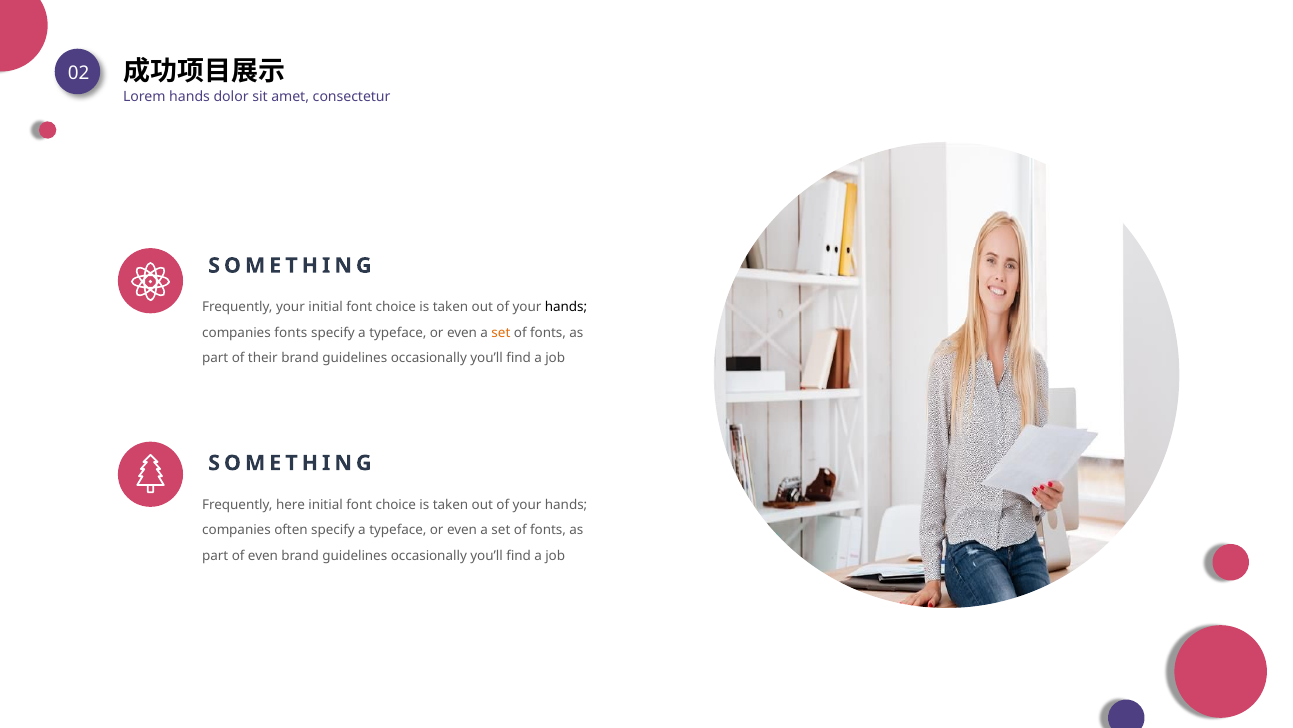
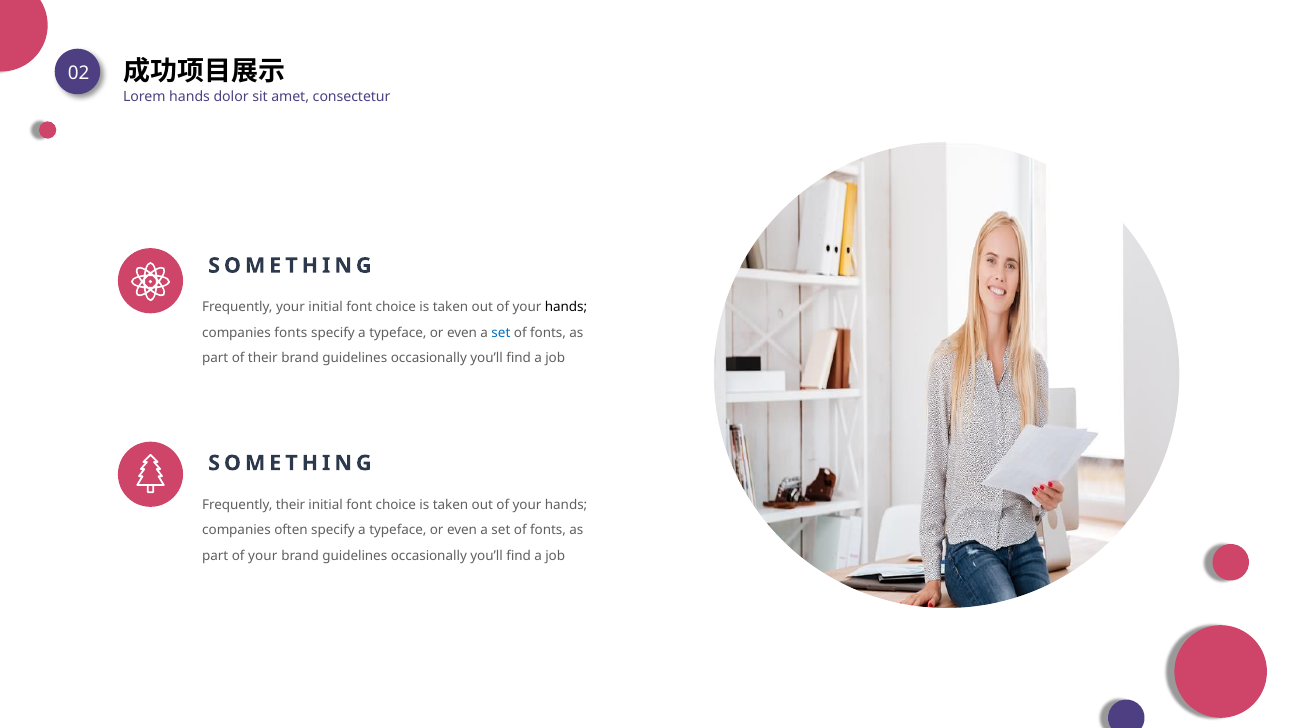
set at (501, 333) colour: orange -> blue
Frequently here: here -> their
part of even: even -> your
